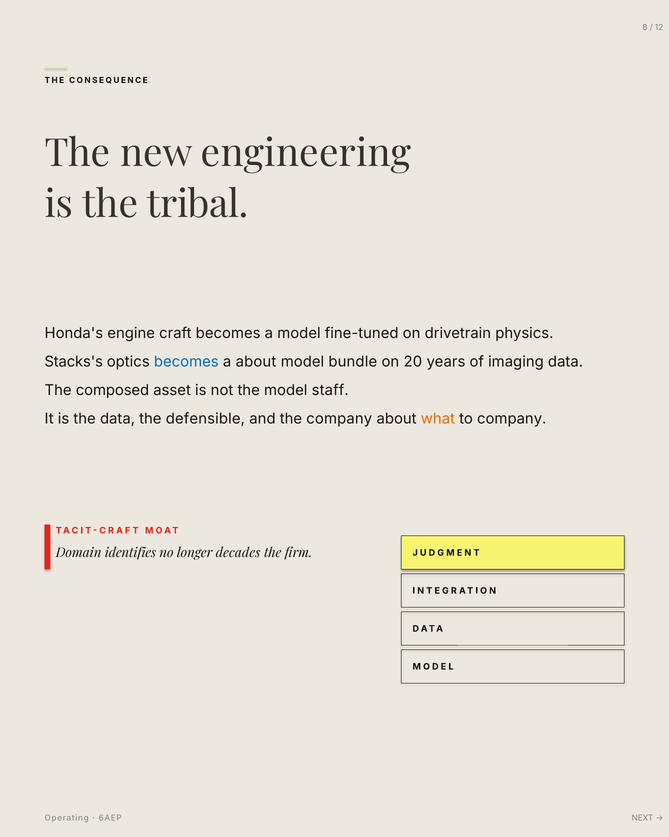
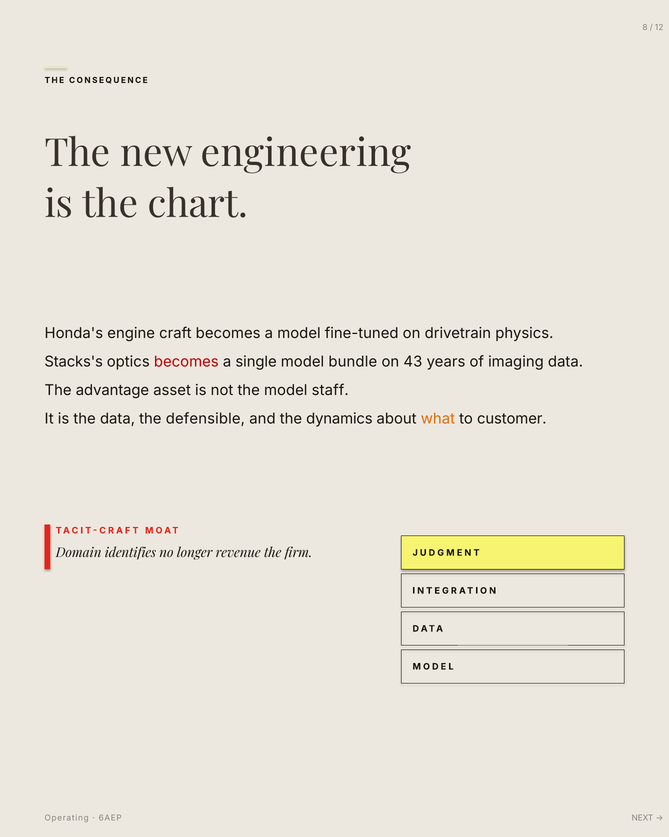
tribal: tribal -> chart
becomes at (186, 361) colour: blue -> red
a about: about -> single
20: 20 -> 43
composed: composed -> advantage
the company: company -> dynamics
to company: company -> customer
decades: decades -> revenue
